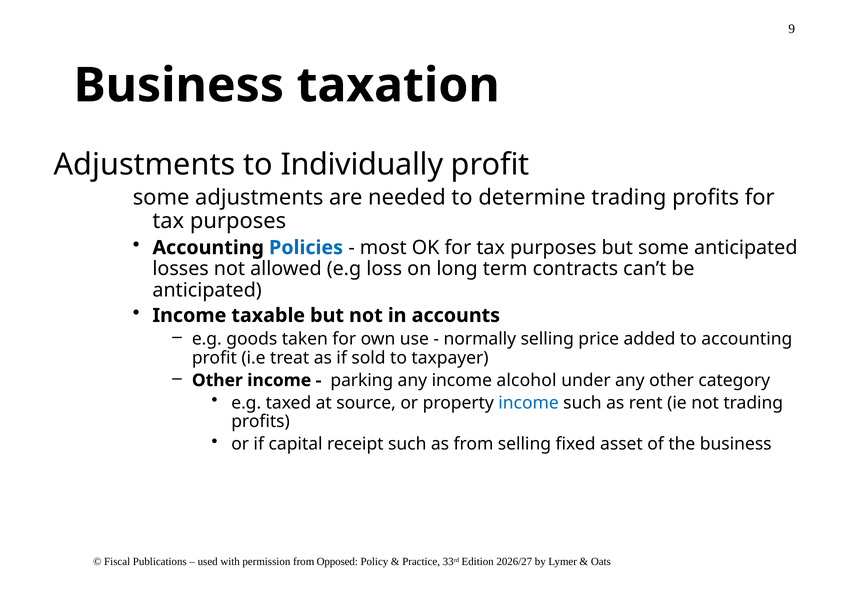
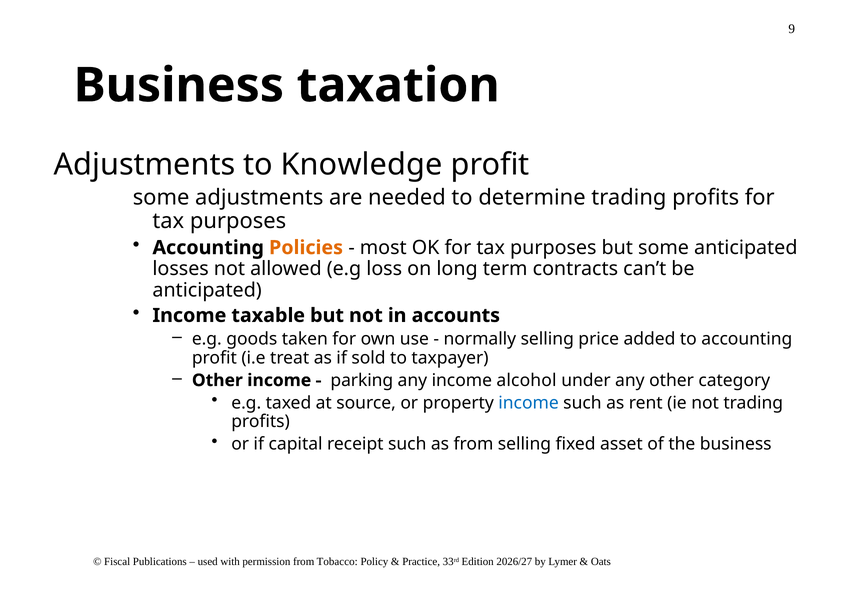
Individually: Individually -> Knowledge
Policies colour: blue -> orange
Opposed: Opposed -> Tobacco
